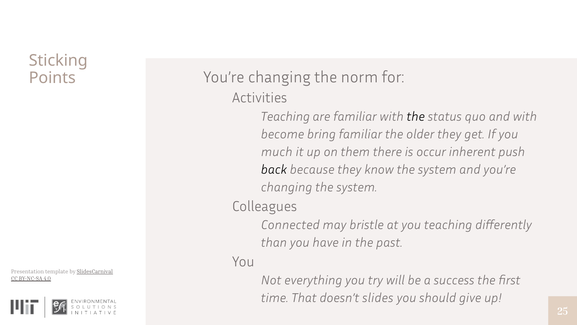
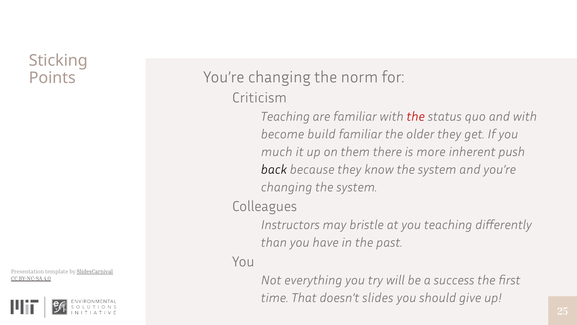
Activities: Activities -> Criticism
the at (416, 116) colour: black -> red
bring: bring -> build
occur: occur -> more
Connected: Connected -> Instructors
